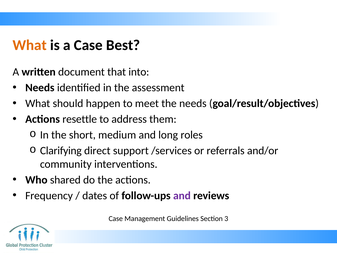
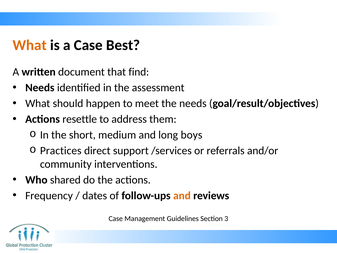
into: into -> find
roles: roles -> boys
Clarifying: Clarifying -> Practices
and at (182, 195) colour: purple -> orange
